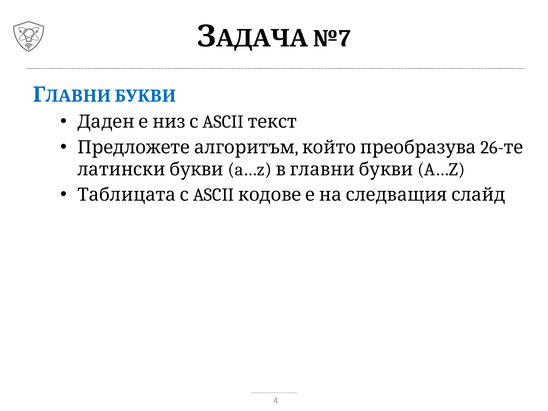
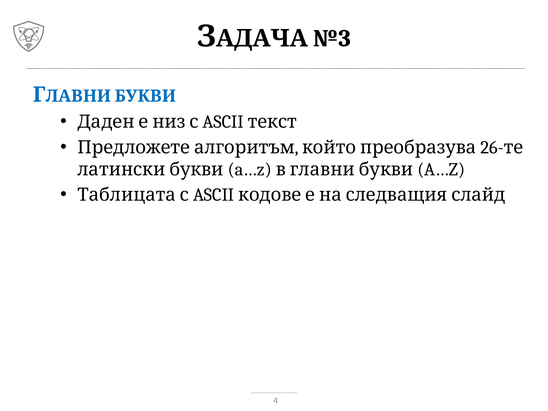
№7: №7 -> №3
